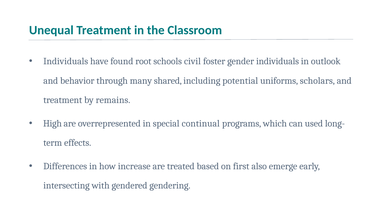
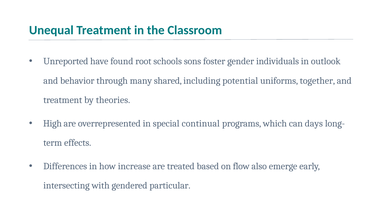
Individuals at (66, 61): Individuals -> Unreported
civil: civil -> sons
scholars: scholars -> together
remains: remains -> theories
used: used -> days
first: first -> flow
gendering: gendering -> particular
